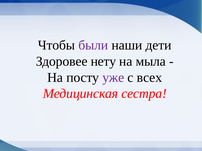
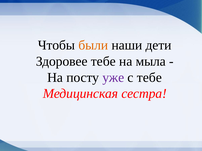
были colour: purple -> orange
Здоровее нету: нету -> тебе
с всех: всех -> тебе
